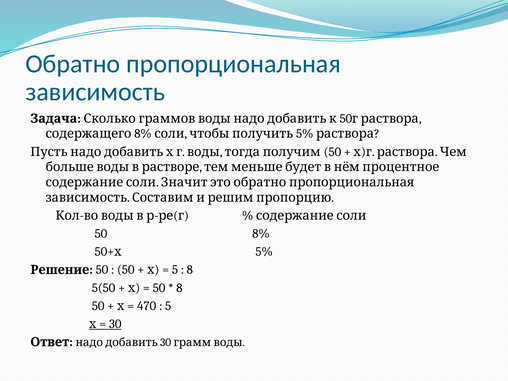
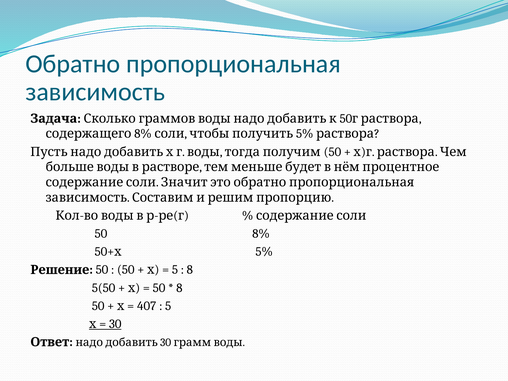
470: 470 -> 407
